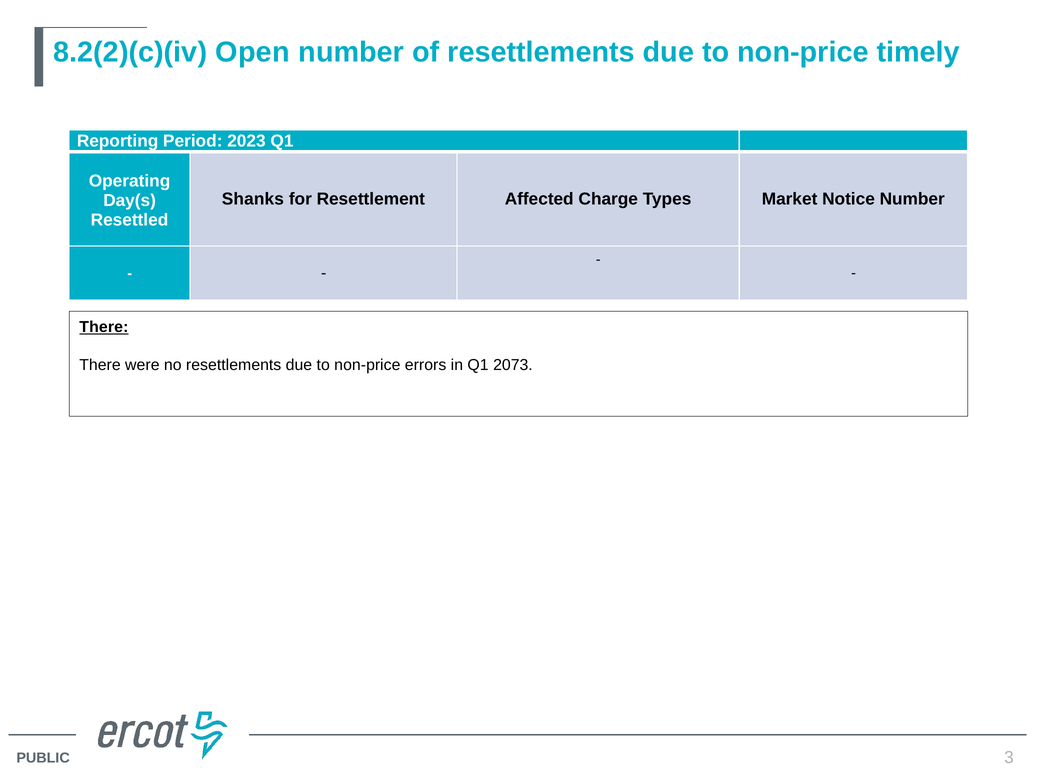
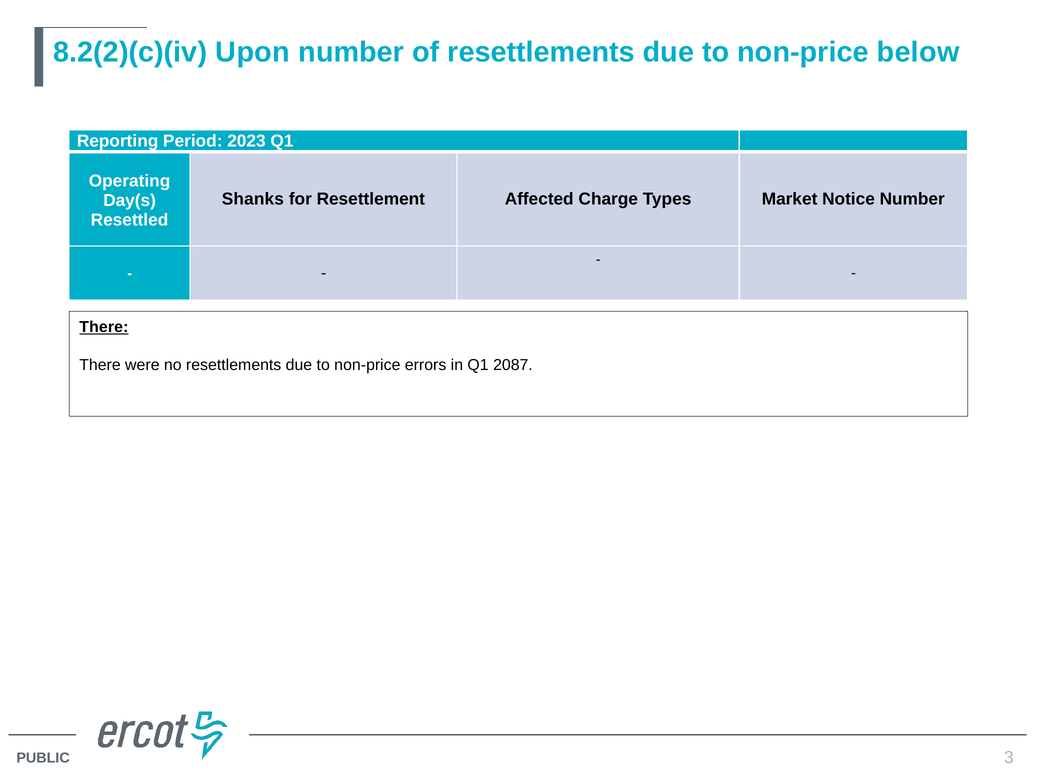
Open: Open -> Upon
timely: timely -> below
2073: 2073 -> 2087
